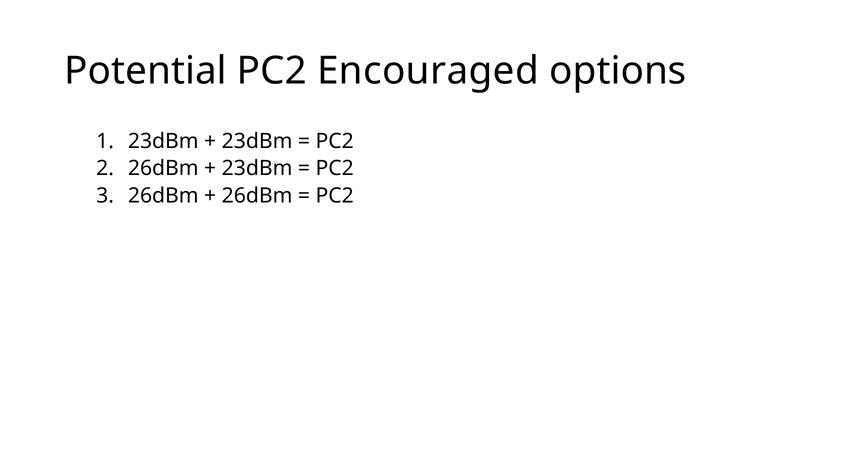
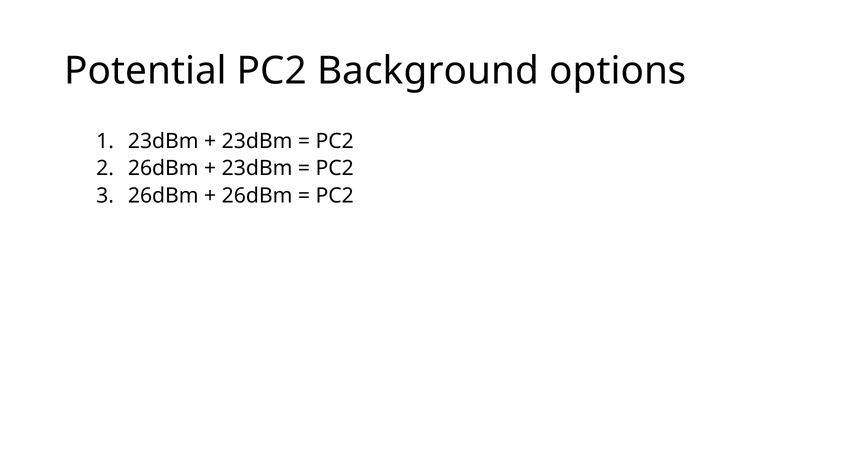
Encouraged: Encouraged -> Background
